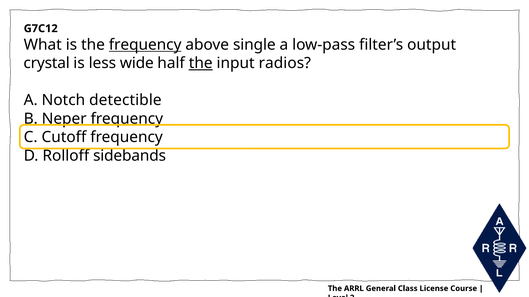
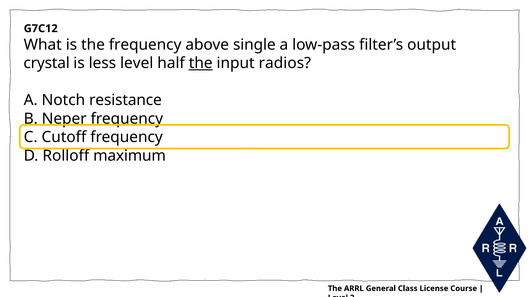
frequency at (145, 45) underline: present -> none
less wide: wide -> level
detectible: detectible -> resistance
sidebands: sidebands -> maximum
